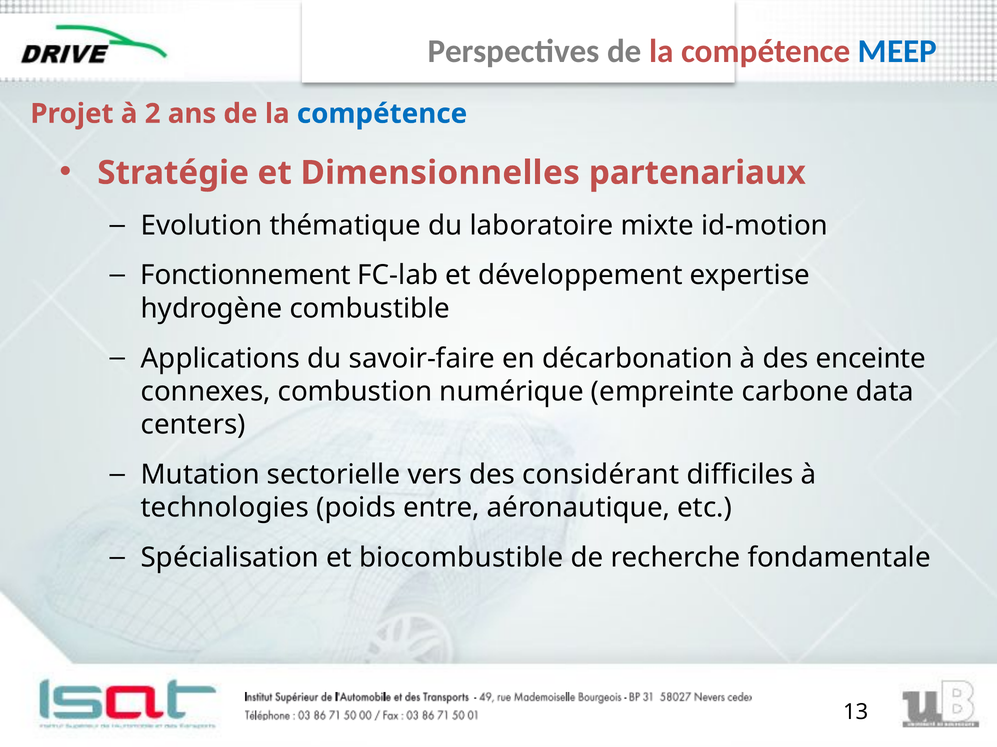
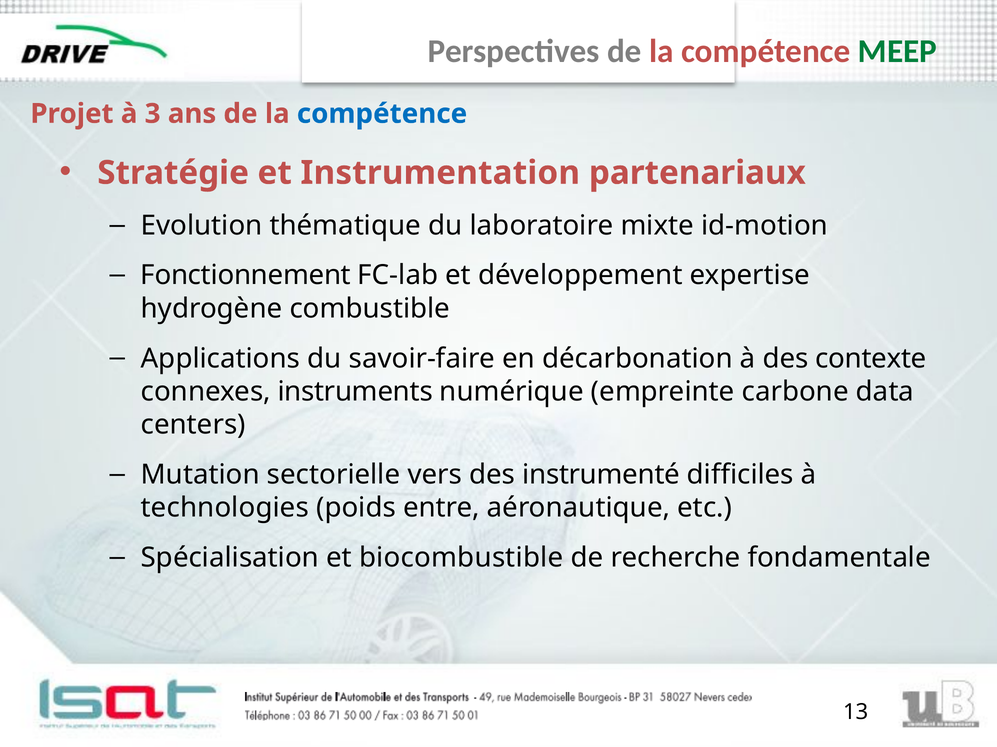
MEEP colour: blue -> green
2: 2 -> 3
Dimensionnelles: Dimensionnelles -> Instrumentation
enceinte: enceinte -> contexte
combustion: combustion -> instruments
considérant: considérant -> instrumenté
